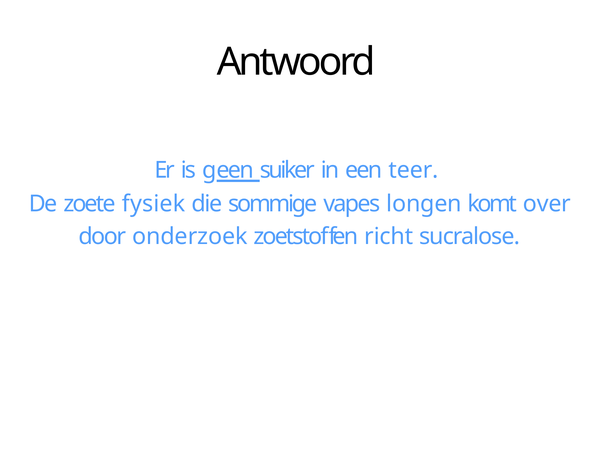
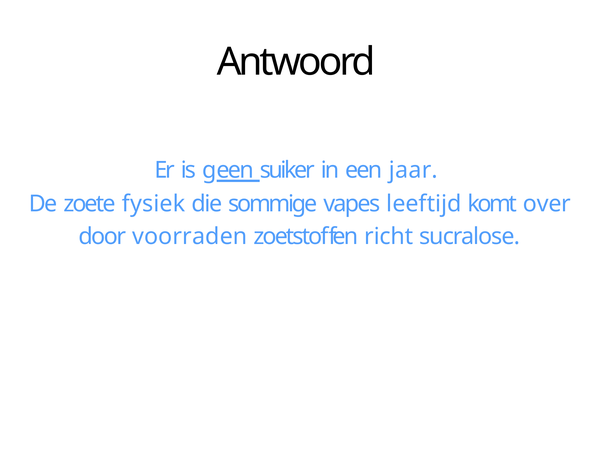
teer: teer -> jaar
longen: longen -> leeftĳd
onderzoek: onderzoek -> voorraden
